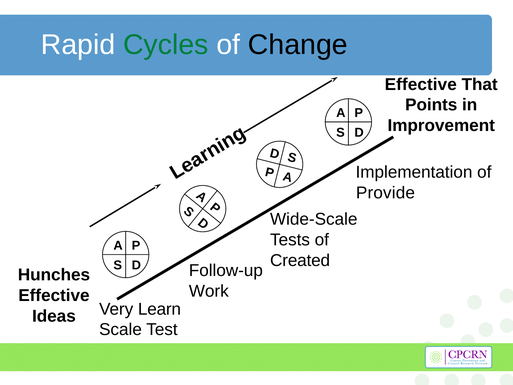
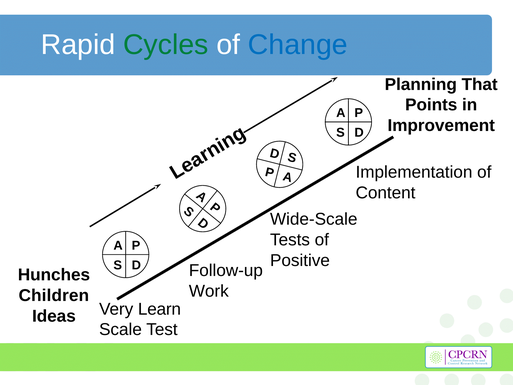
Change colour: black -> blue
Effective at (421, 84): Effective -> Planning
Provide: Provide -> Content
Created: Created -> Positive
Effective at (54, 295): Effective -> Children
